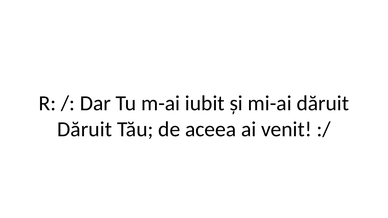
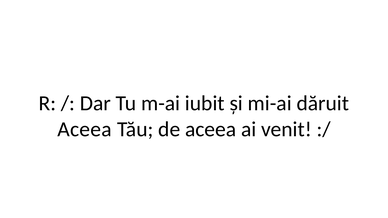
Dăruit at (85, 129): Dăruit -> Aceea
